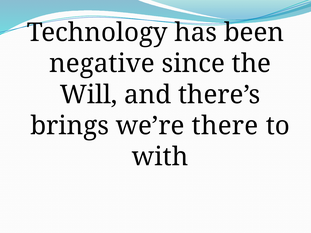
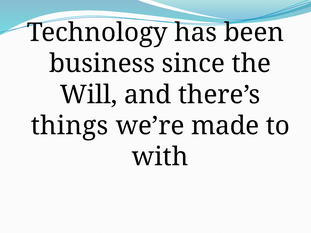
negative: negative -> business
brings: brings -> things
there: there -> made
